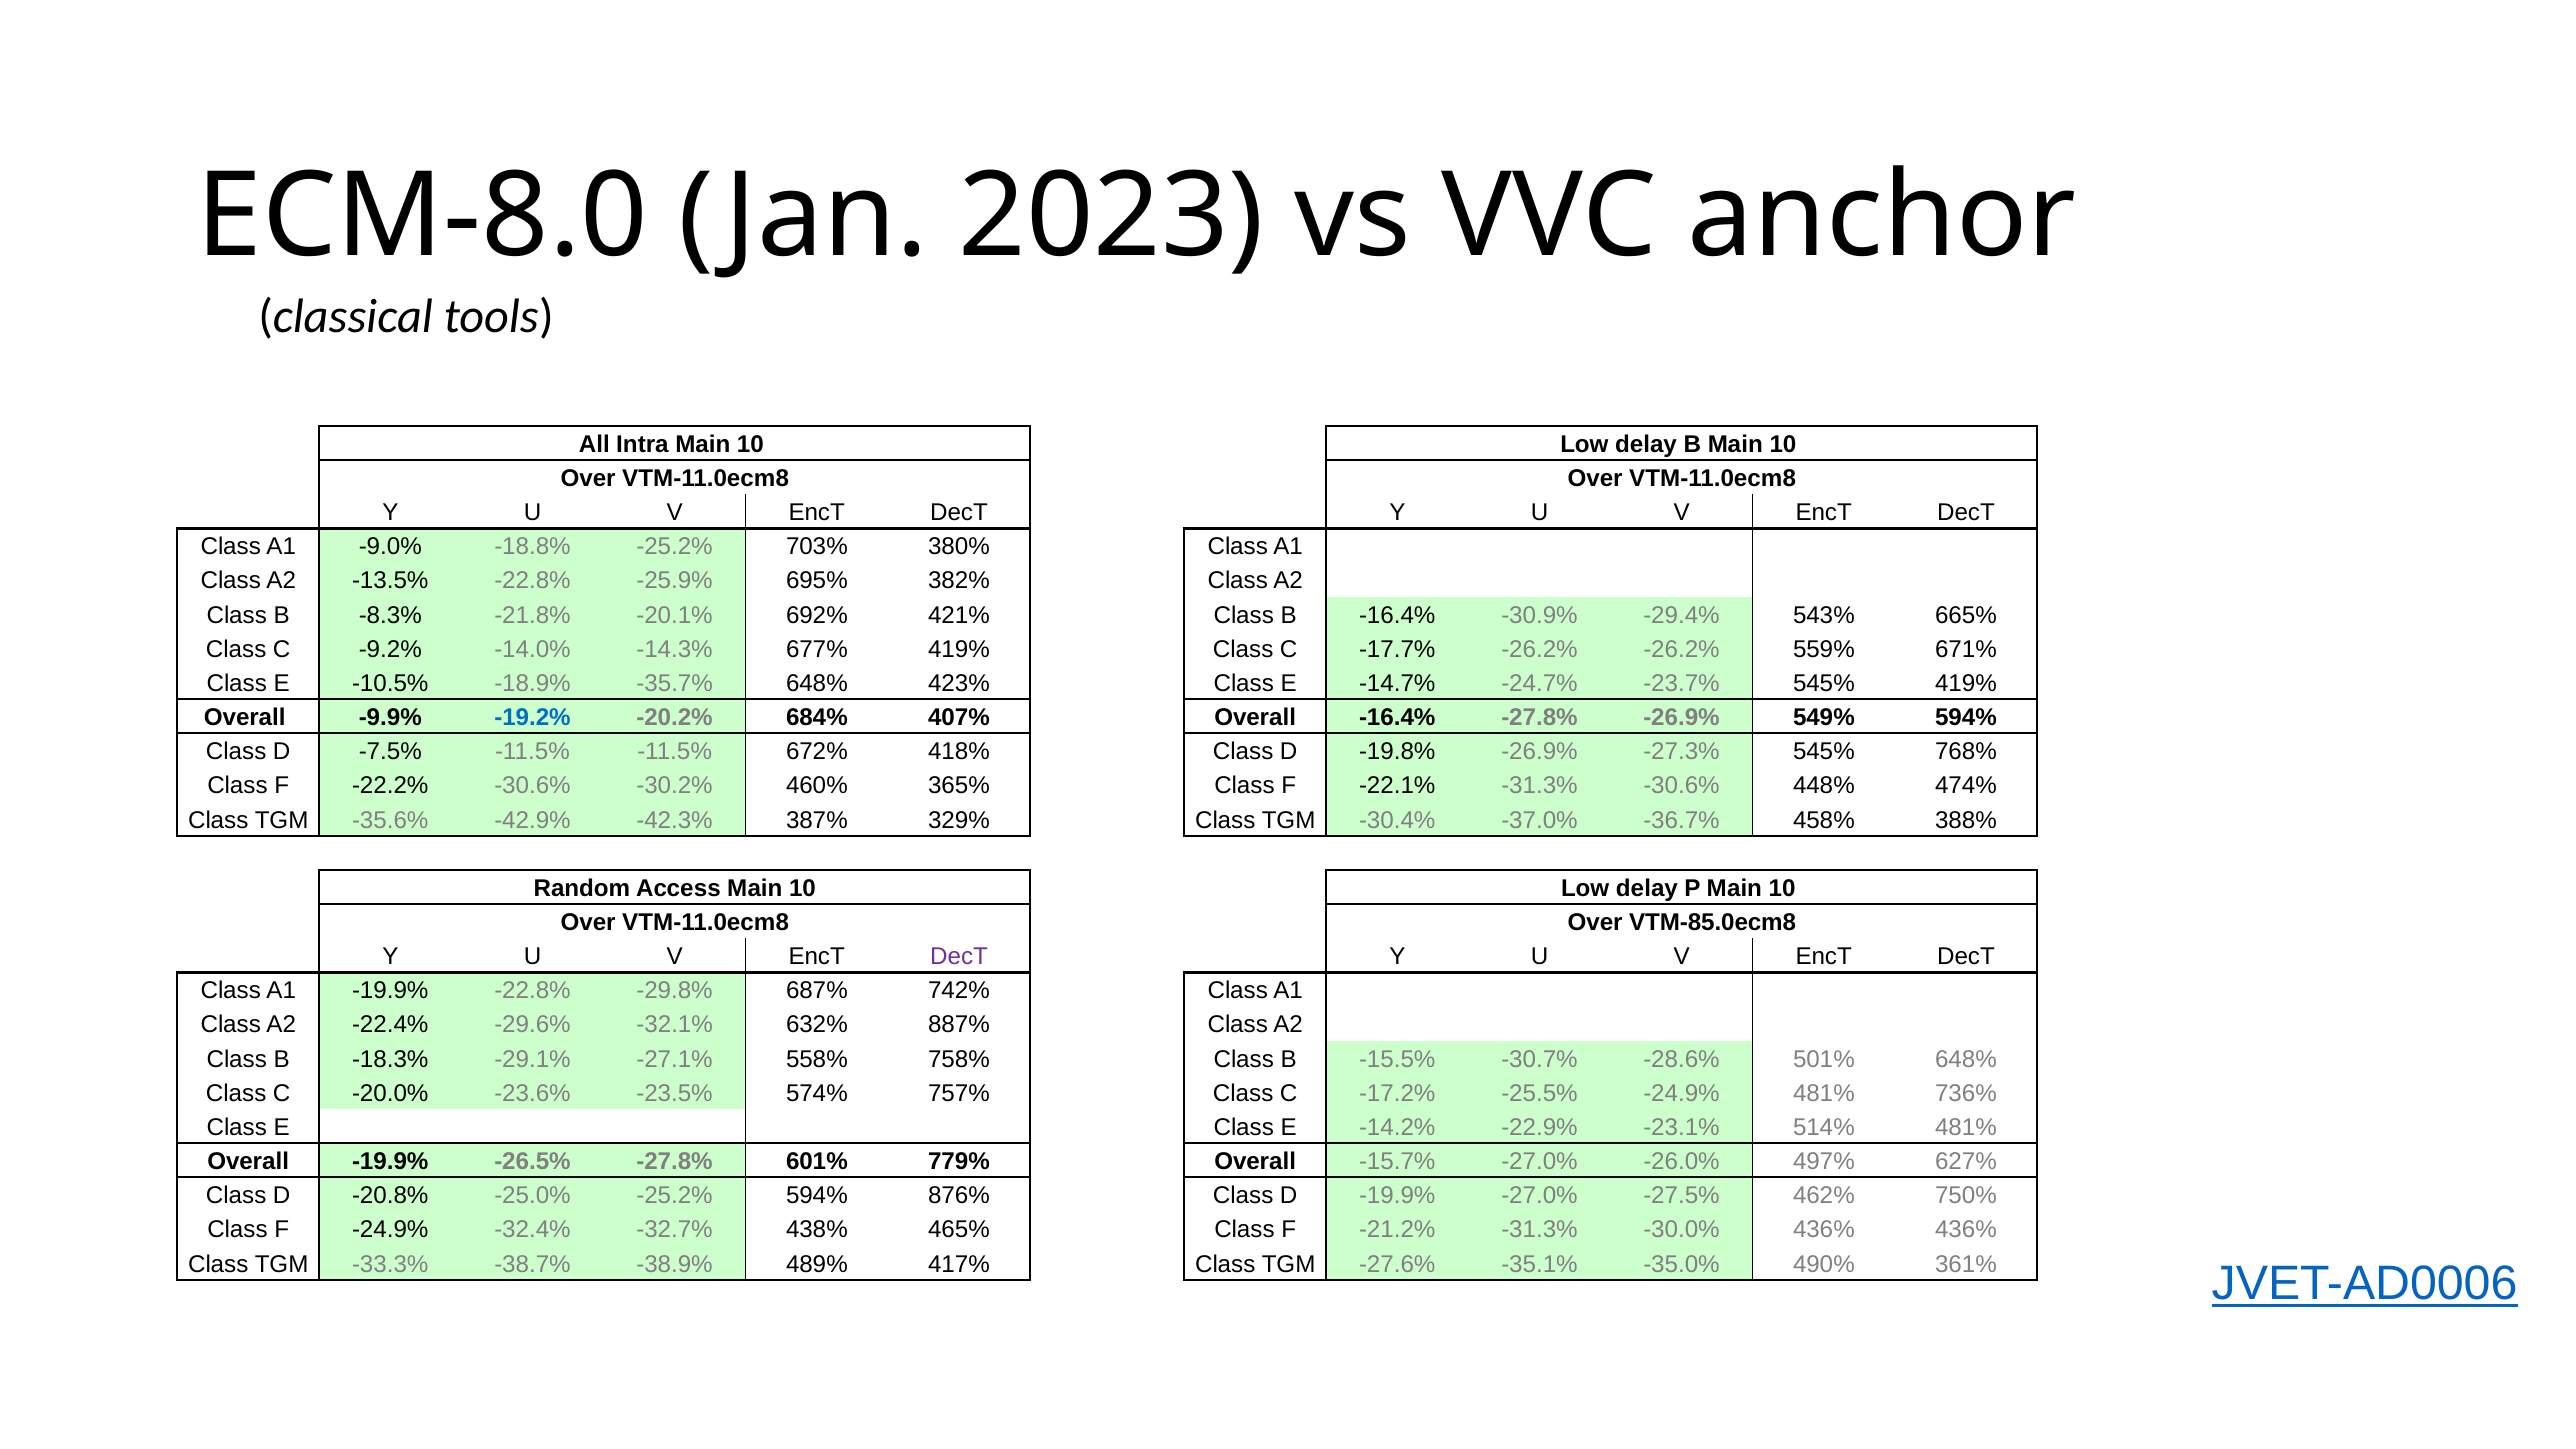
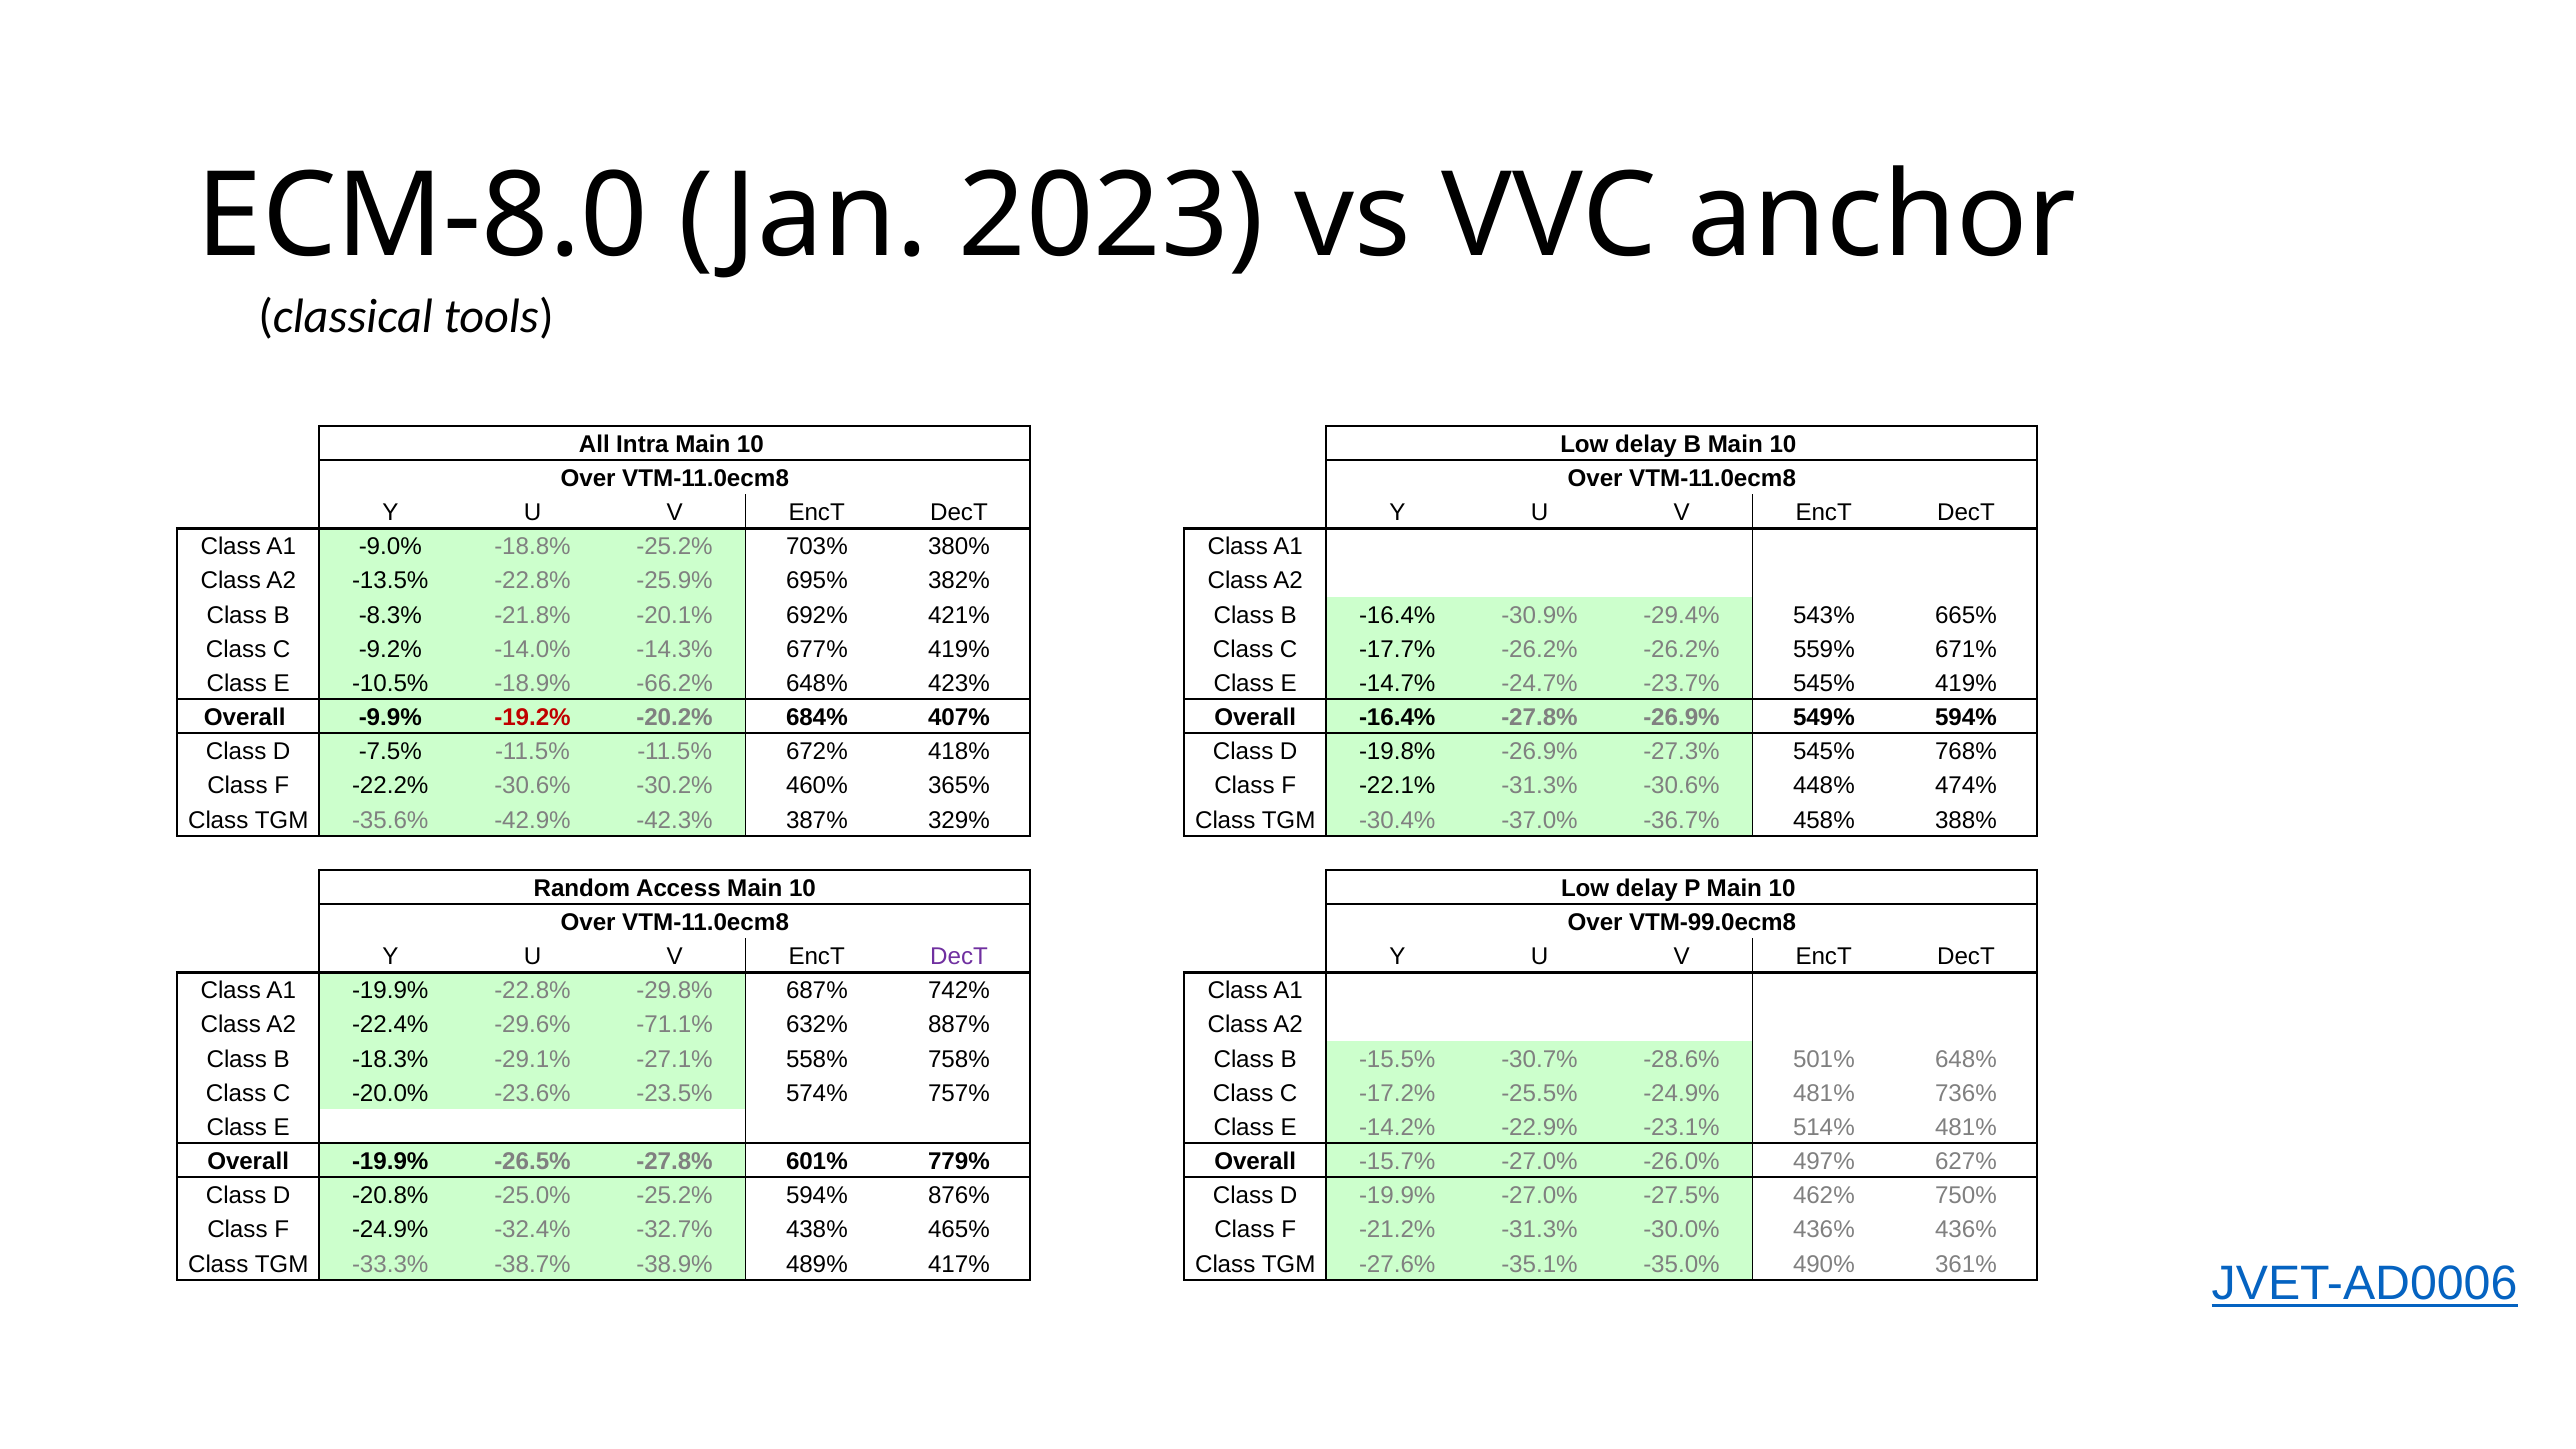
-35.7%: -35.7% -> -66.2%
-19.2% colour: blue -> red
VTM-85.0ecm8: VTM-85.0ecm8 -> VTM-99.0ecm8
-32.1%: -32.1% -> -71.1%
